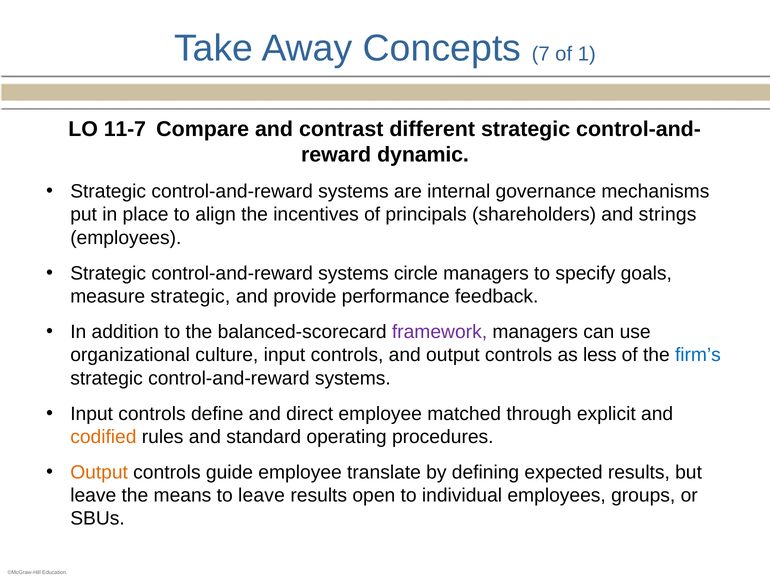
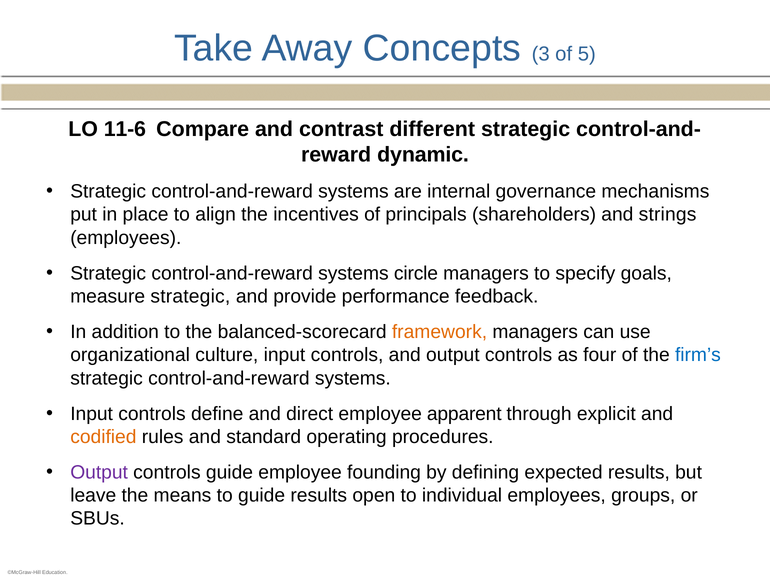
7: 7 -> 3
1: 1 -> 5
11-7: 11-7 -> 11-6
framework colour: purple -> orange
less: less -> four
matched: matched -> apparent
Output at (99, 472) colour: orange -> purple
translate: translate -> founding
to leave: leave -> guide
